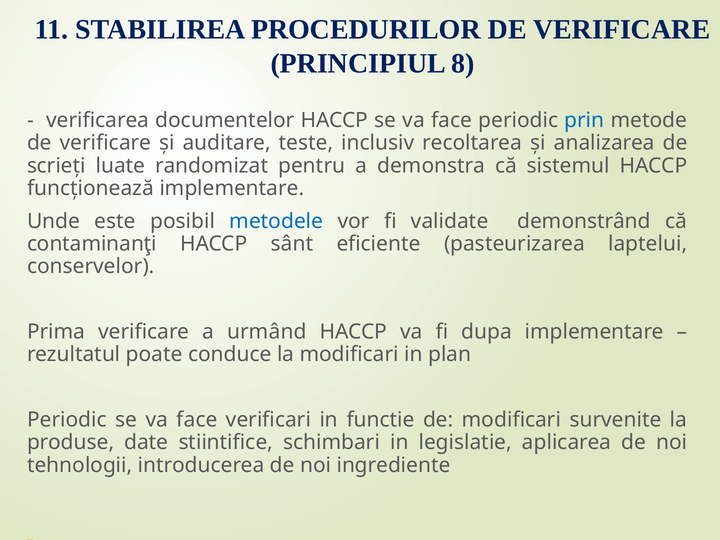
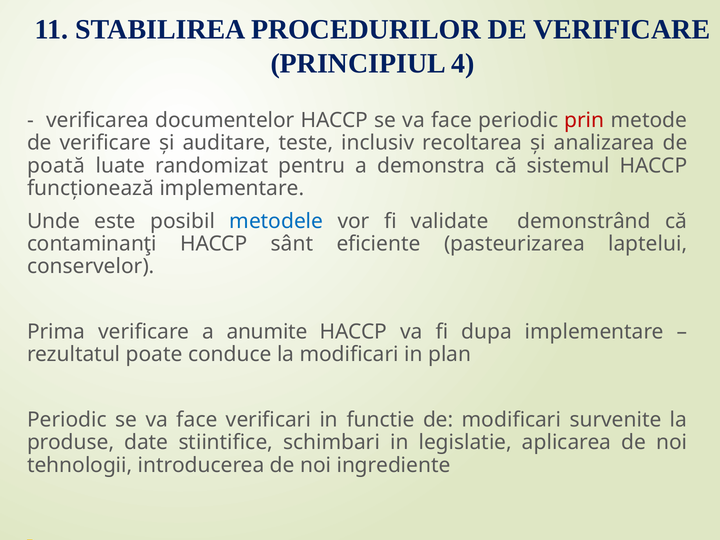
8: 8 -> 4
prin colour: blue -> red
scrieți: scrieți -> poată
urmând: urmând -> anumite
